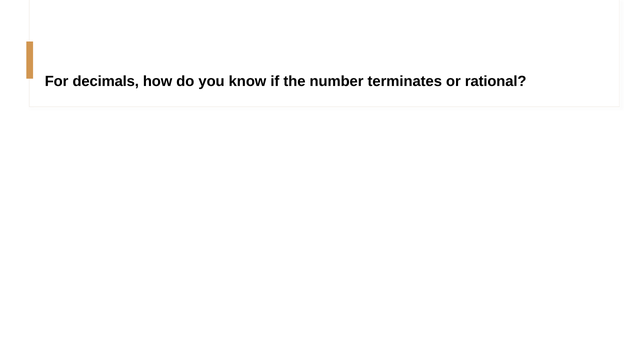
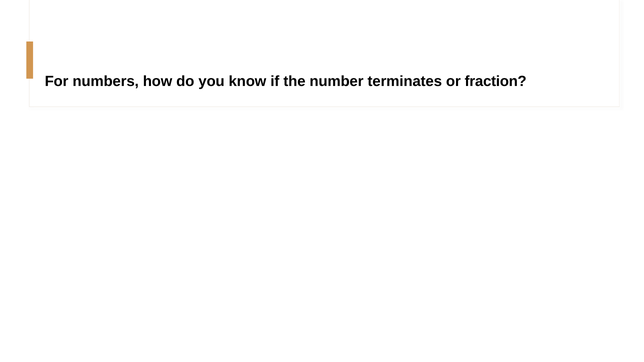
decimals: decimals -> numbers
rational: rational -> fraction
